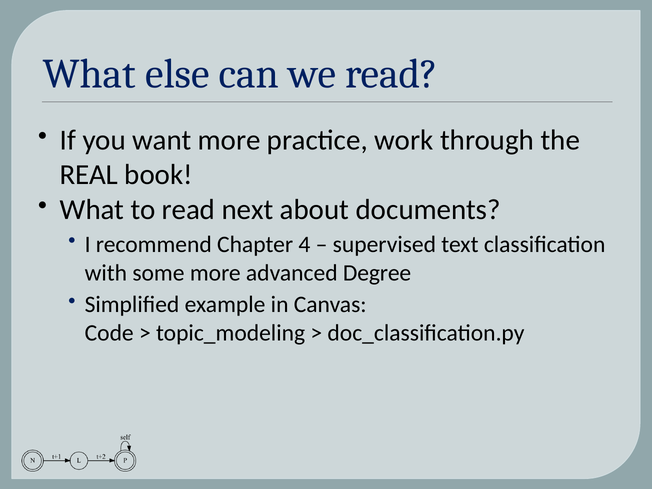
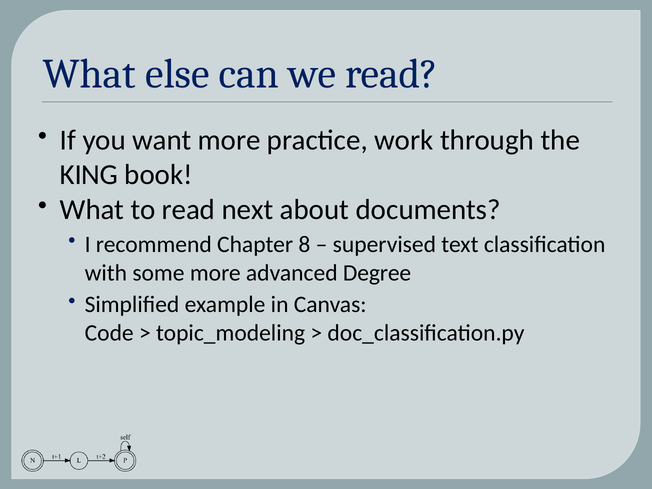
REAL: REAL -> KING
4: 4 -> 8
